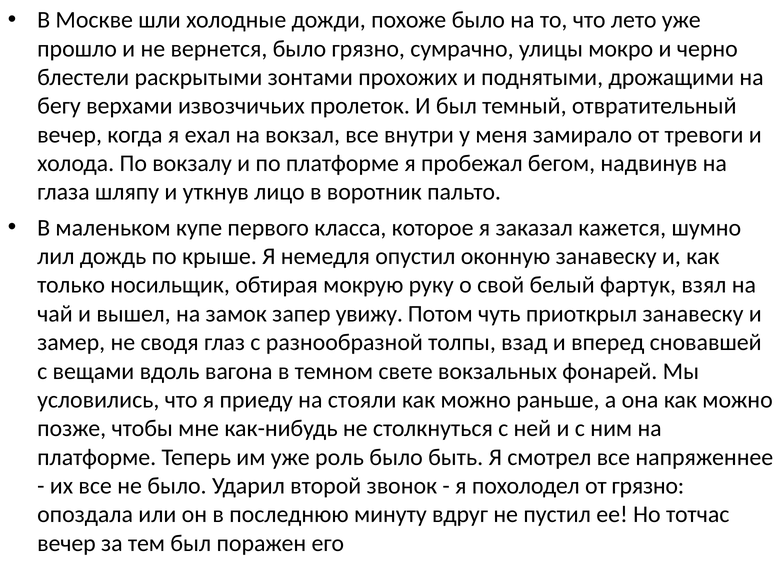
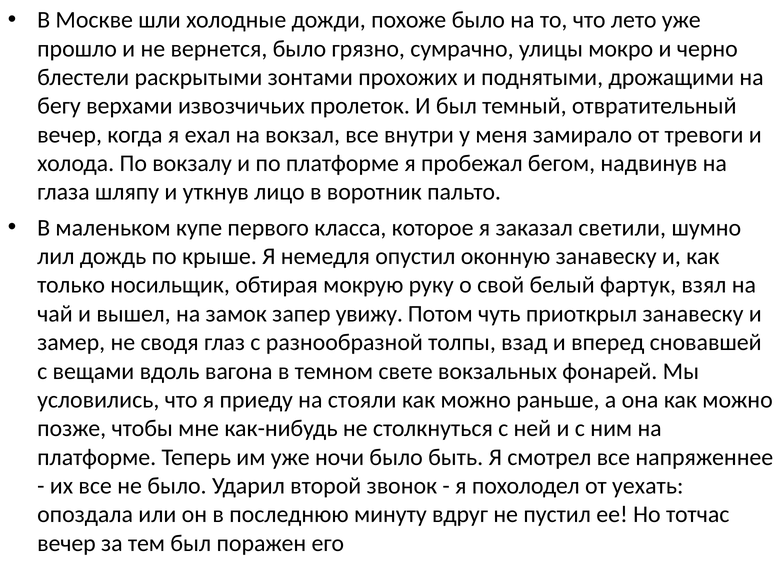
кажется: кажется -> светили
роль: роль -> ночи
от грязно: грязно -> уехать
